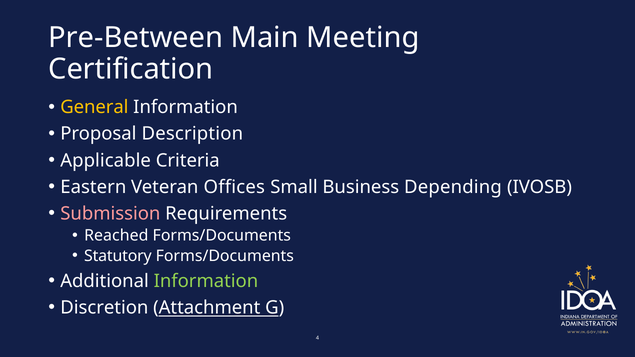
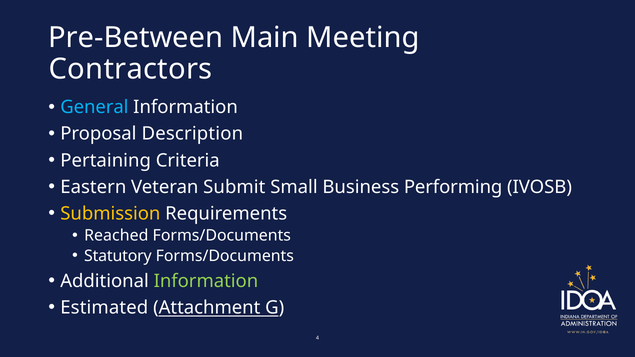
Certification: Certification -> Contractors
General colour: yellow -> light blue
Applicable: Applicable -> Pertaining
Offices: Offices -> Submit
Depending: Depending -> Performing
Submission colour: pink -> yellow
Discretion: Discretion -> Estimated
